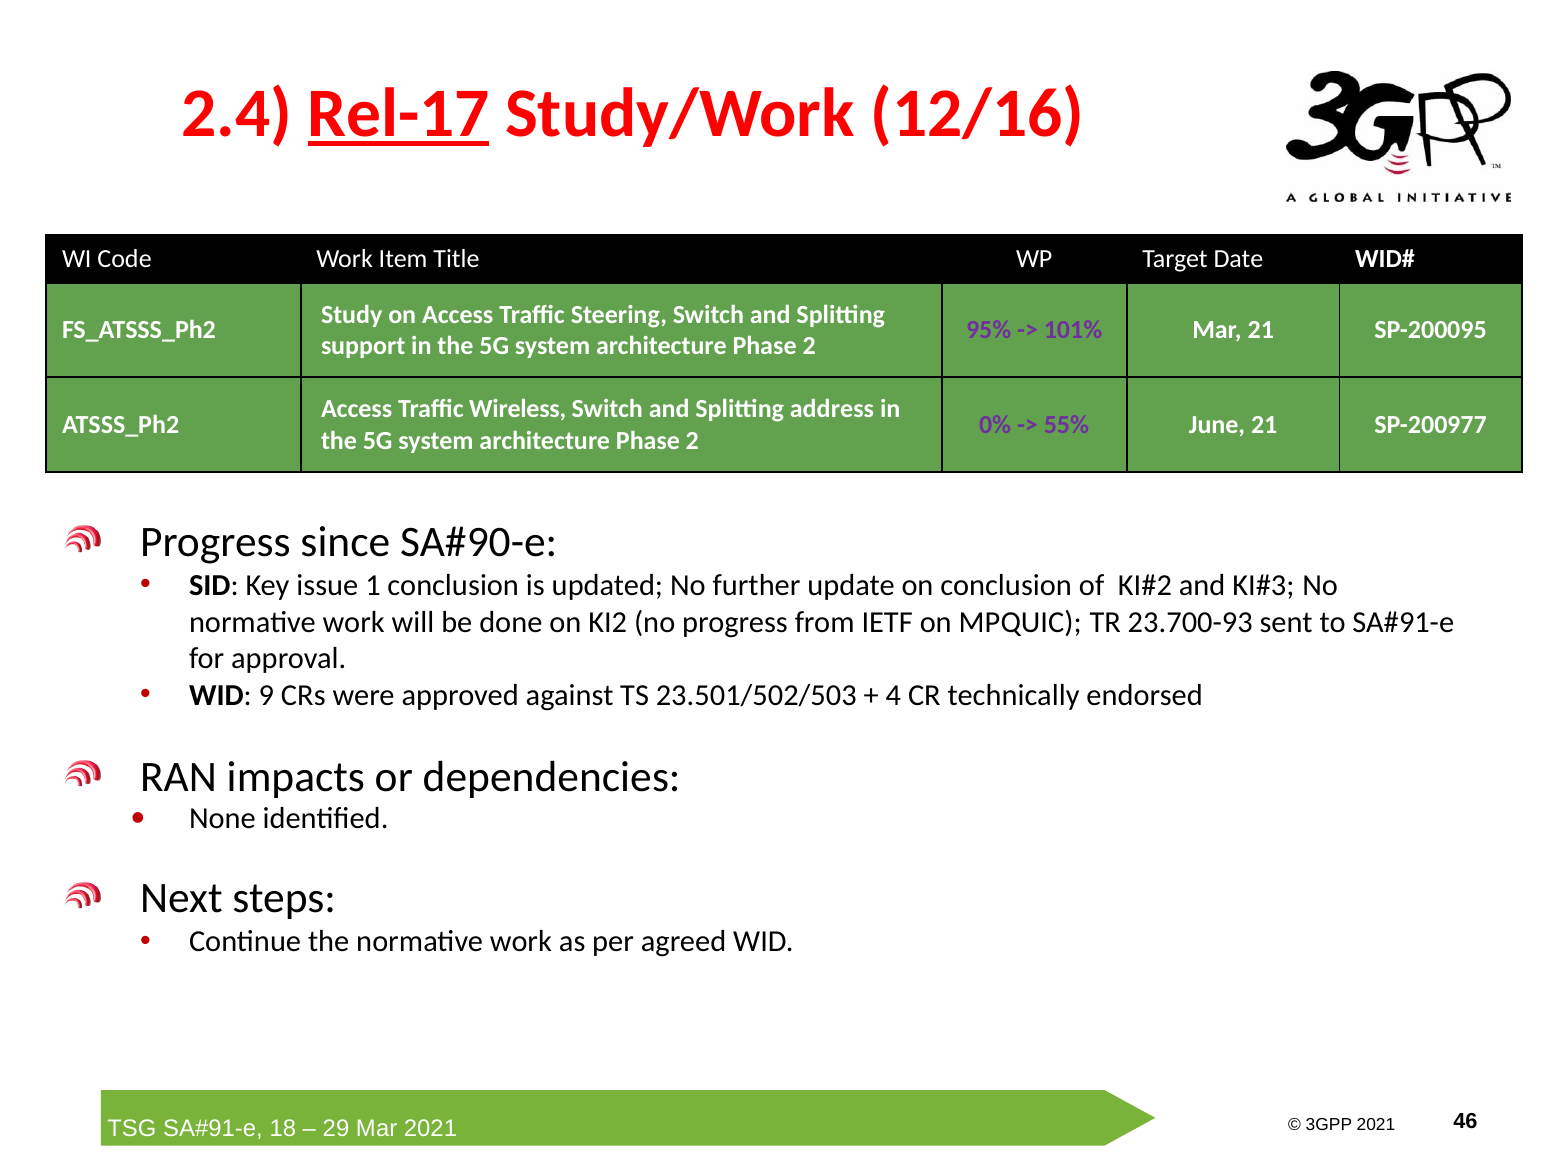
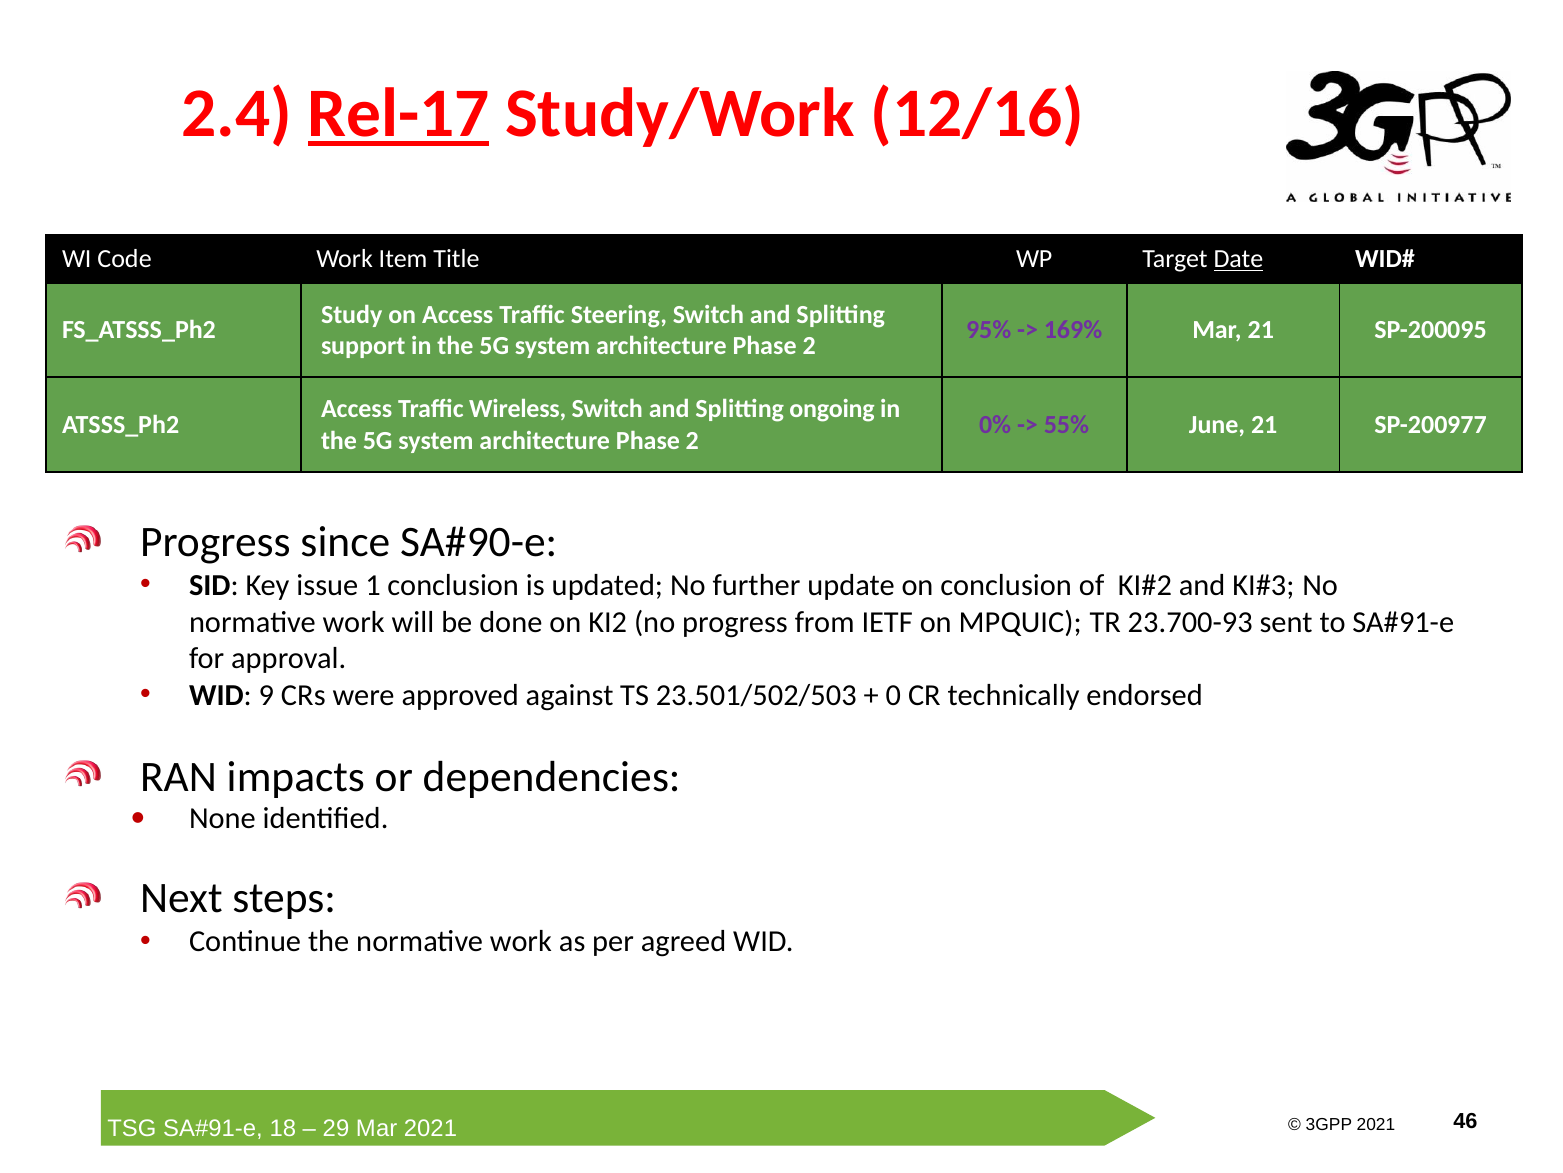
Date underline: none -> present
101%: 101% -> 169%
address: address -> ongoing
4: 4 -> 0
